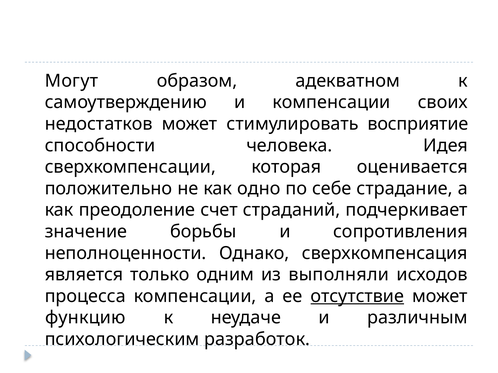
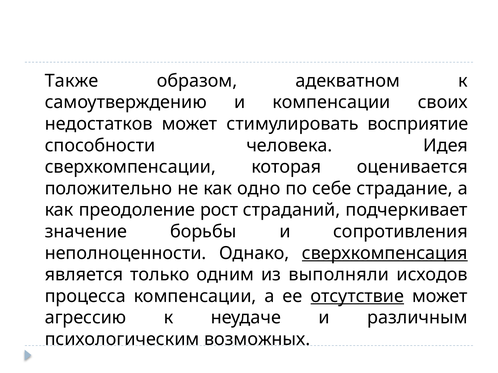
Могут: Могут -> Также
счет: счет -> рост
сверхкомпенсация underline: none -> present
функцию: функцию -> агрессию
разработок: разработок -> возможных
